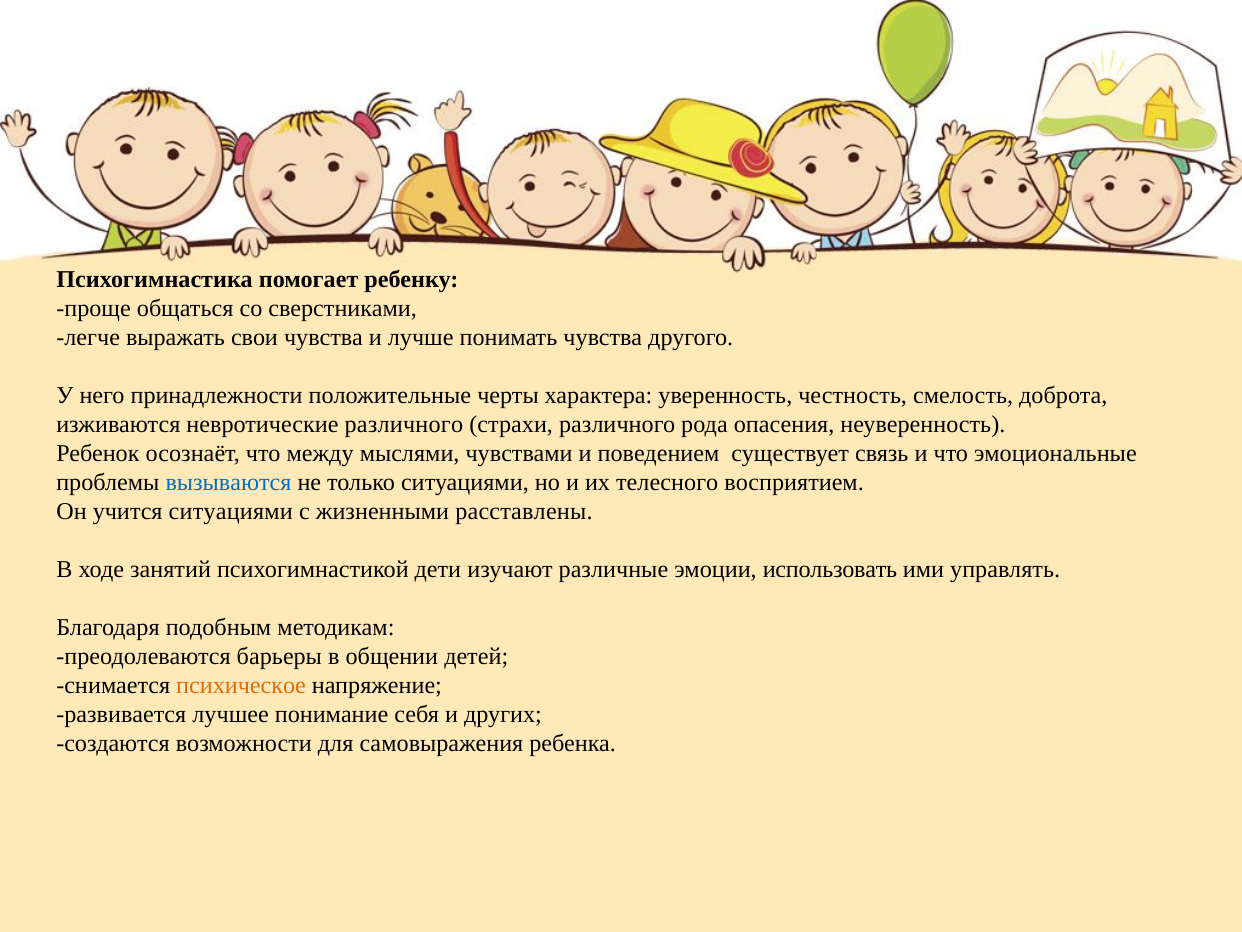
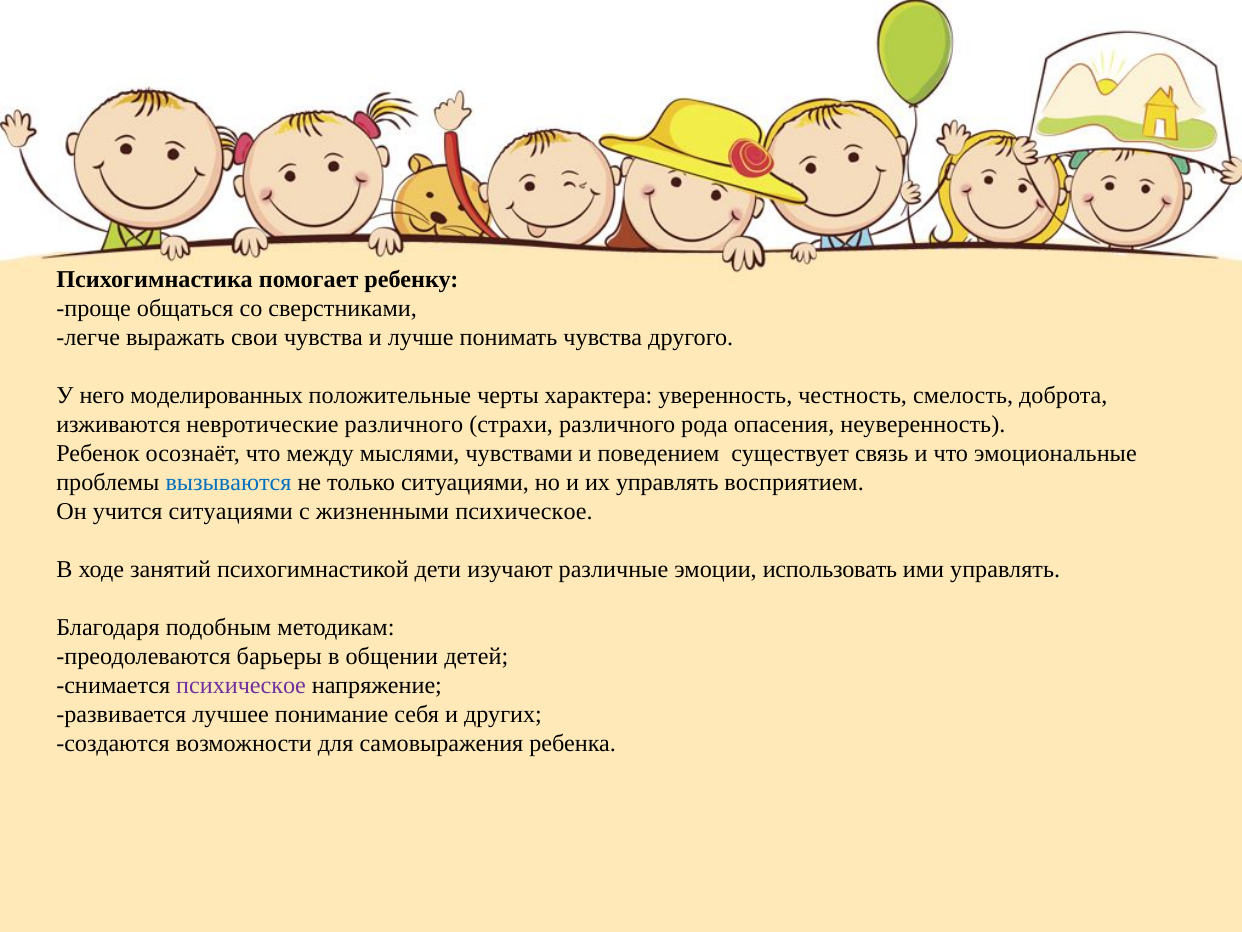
принадлежности: принадлежности -> моделированных
их телесного: телесного -> управлять
жизненными расставлены: расставлены -> психическое
психическое at (241, 685) colour: orange -> purple
